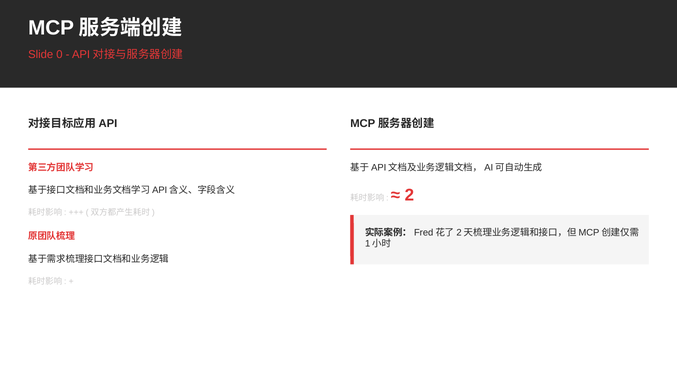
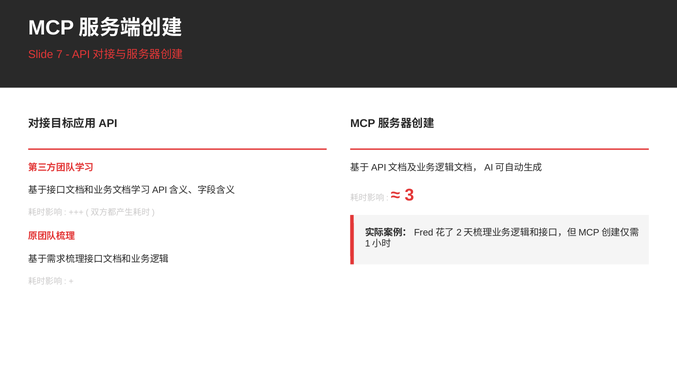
0: 0 -> 7
2: 2 -> 3
